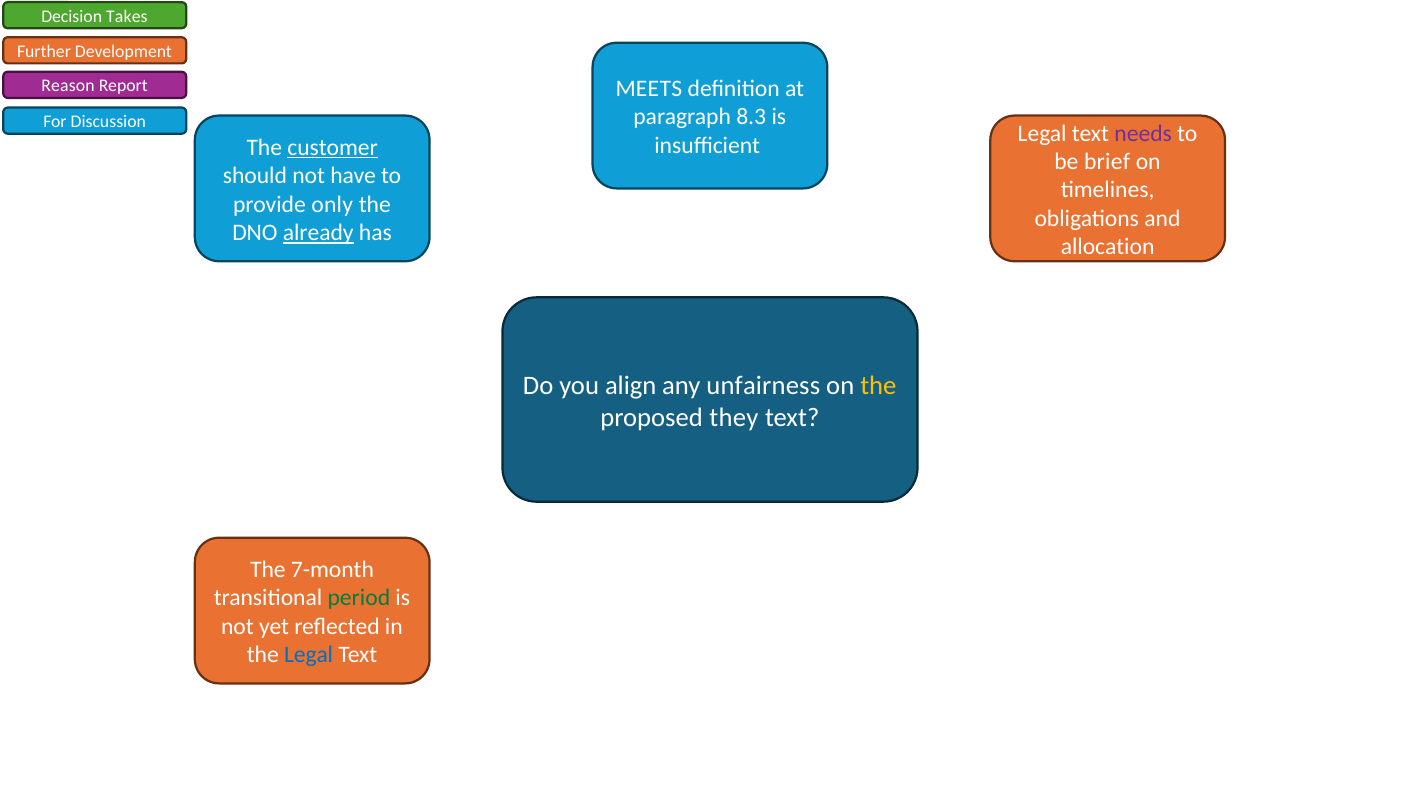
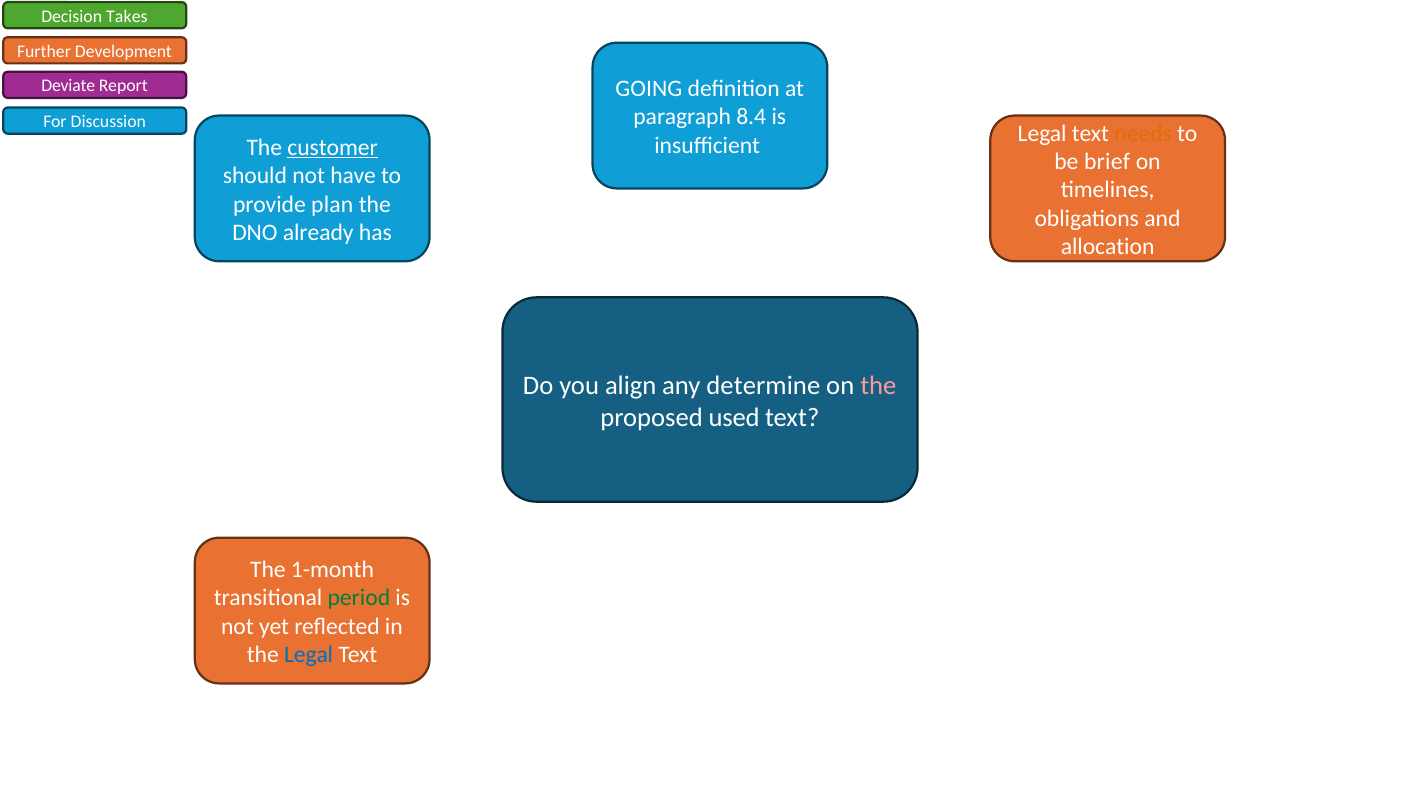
Reason: Reason -> Deviate
MEETS: MEETS -> GOING
8.3: 8.3 -> 8.4
needs colour: purple -> orange
only: only -> plan
already underline: present -> none
unfairness: unfairness -> determine
the at (878, 385) colour: yellow -> pink
they: they -> used
7-month: 7-month -> 1-month
